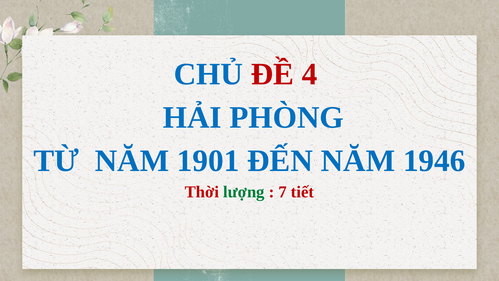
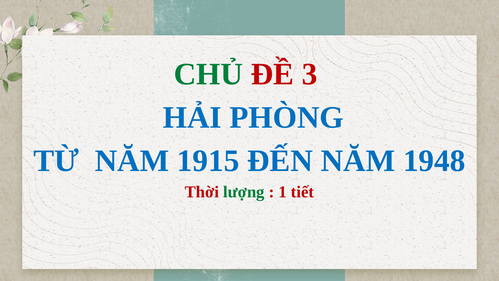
CHỦ colour: blue -> green
4: 4 -> 3
1901: 1901 -> 1915
1946: 1946 -> 1948
7: 7 -> 1
